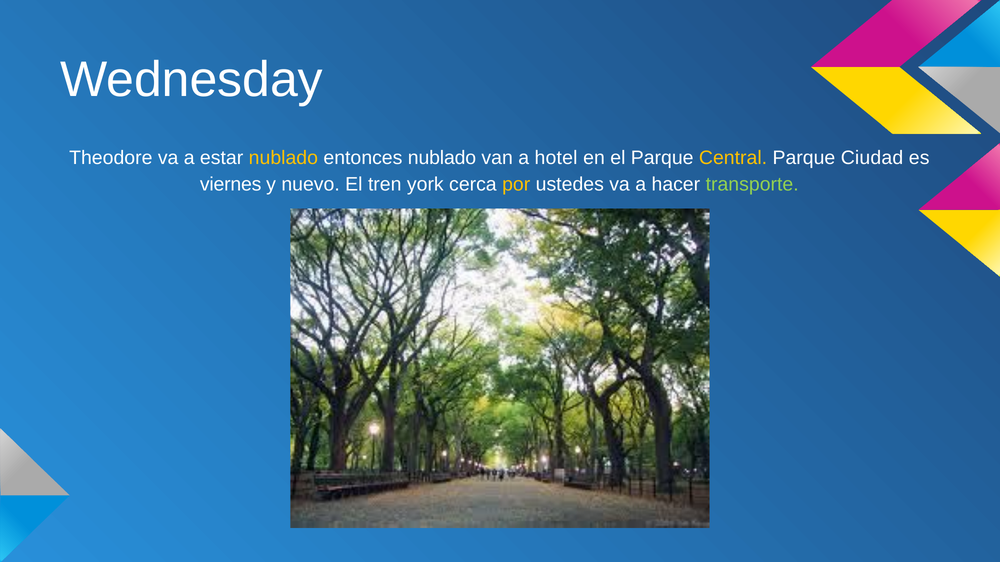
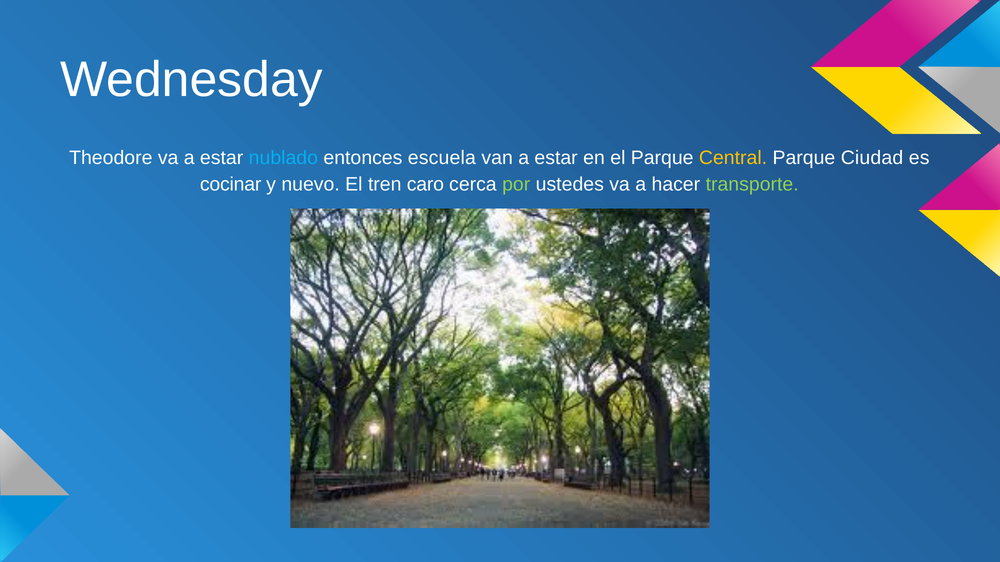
nublado at (283, 158) colour: yellow -> light blue
entonces nublado: nublado -> escuela
van a hotel: hotel -> estar
viernes: viernes -> cocinar
york: york -> caro
por colour: yellow -> light green
